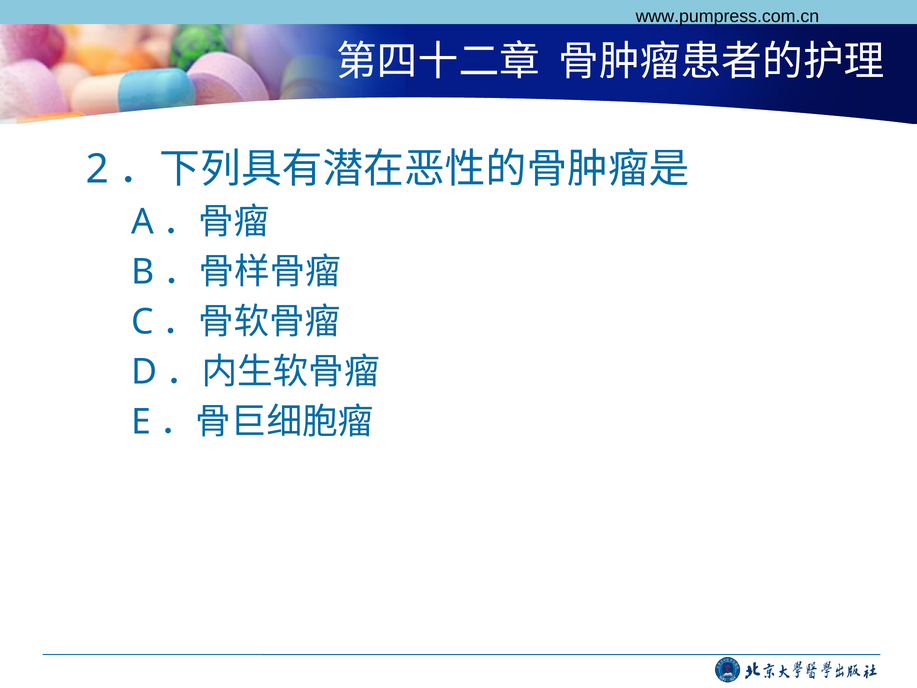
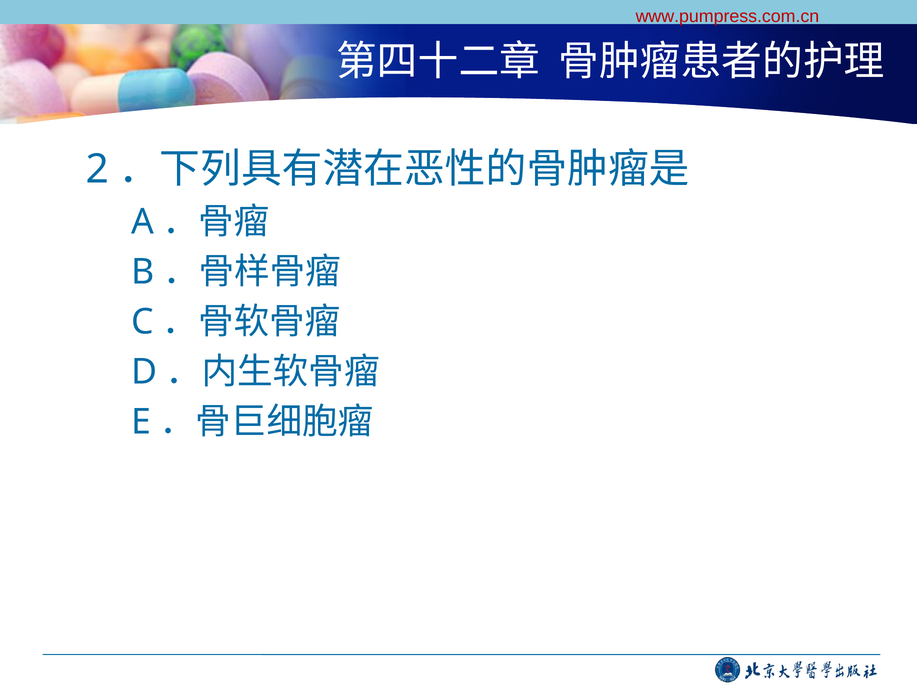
www.pumpress.com.cn colour: black -> red
